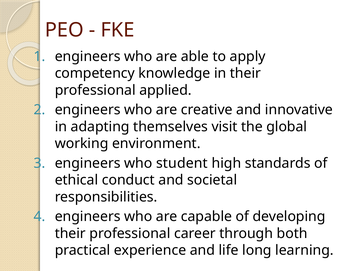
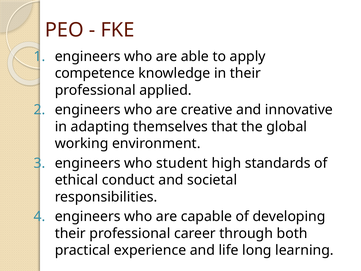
competency: competency -> competence
visit: visit -> that
